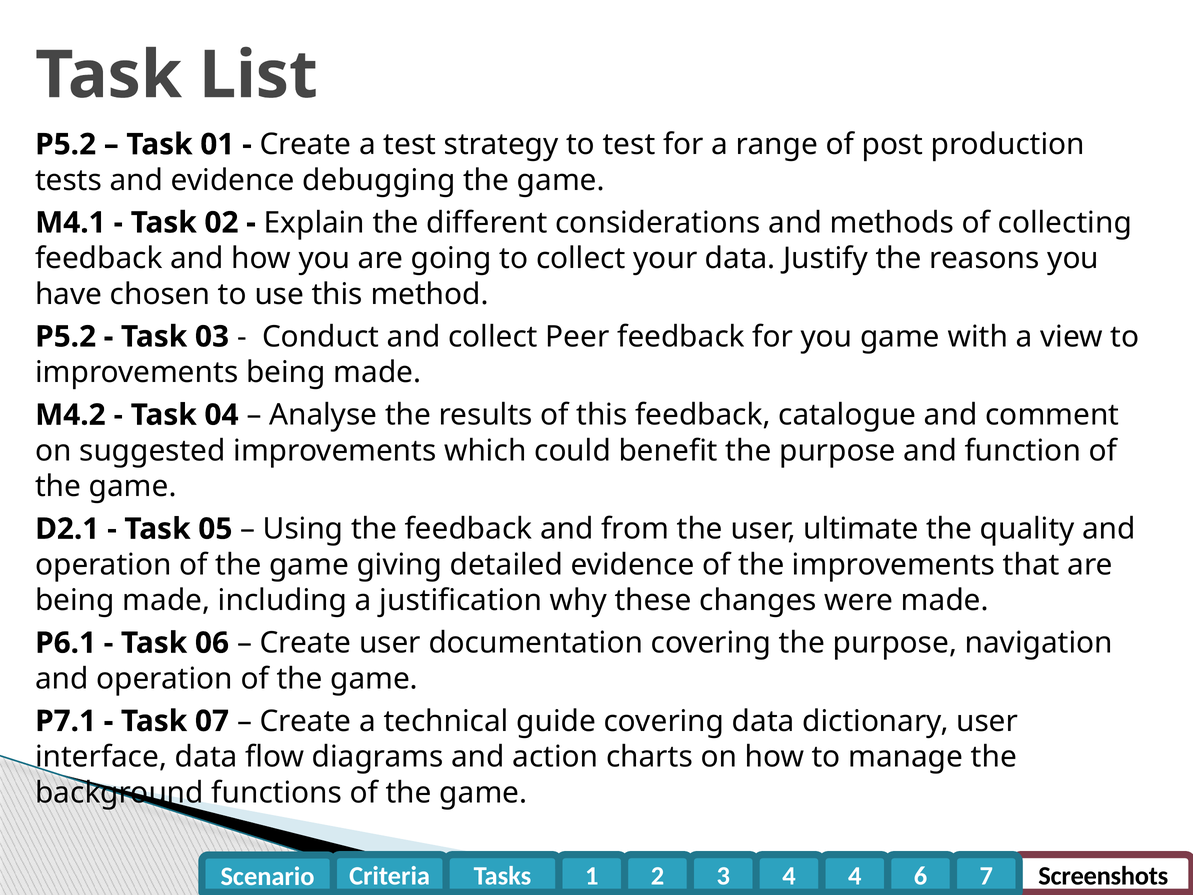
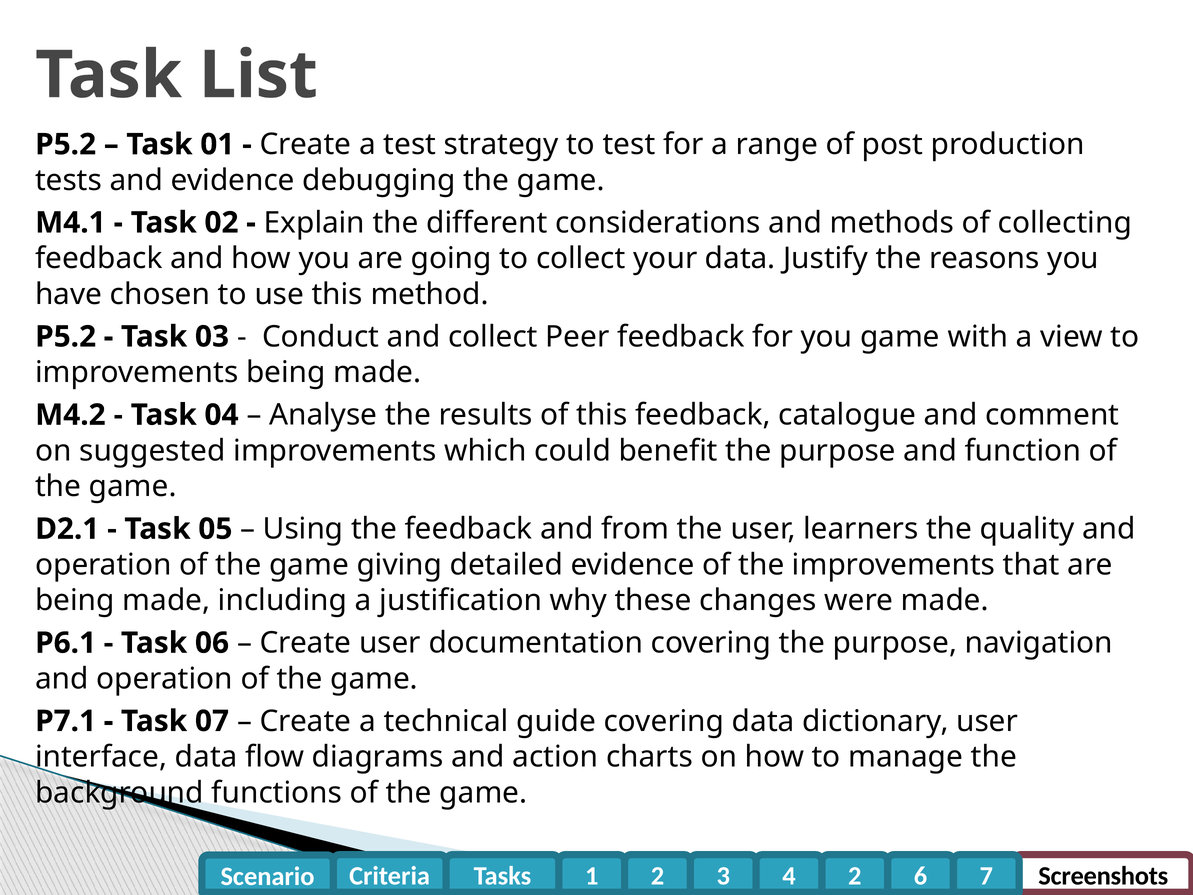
ultimate: ultimate -> learners
4 4: 4 -> 2
